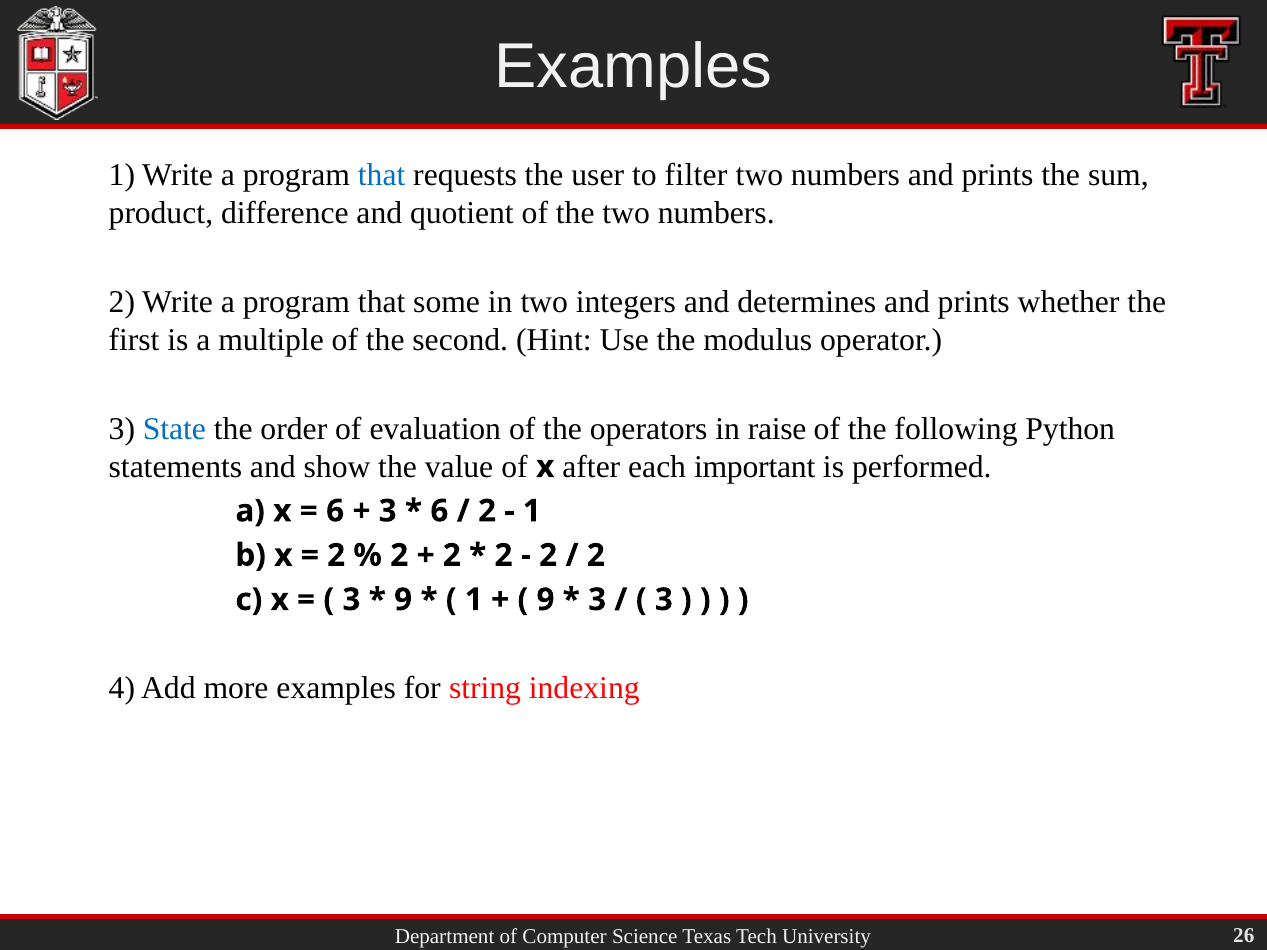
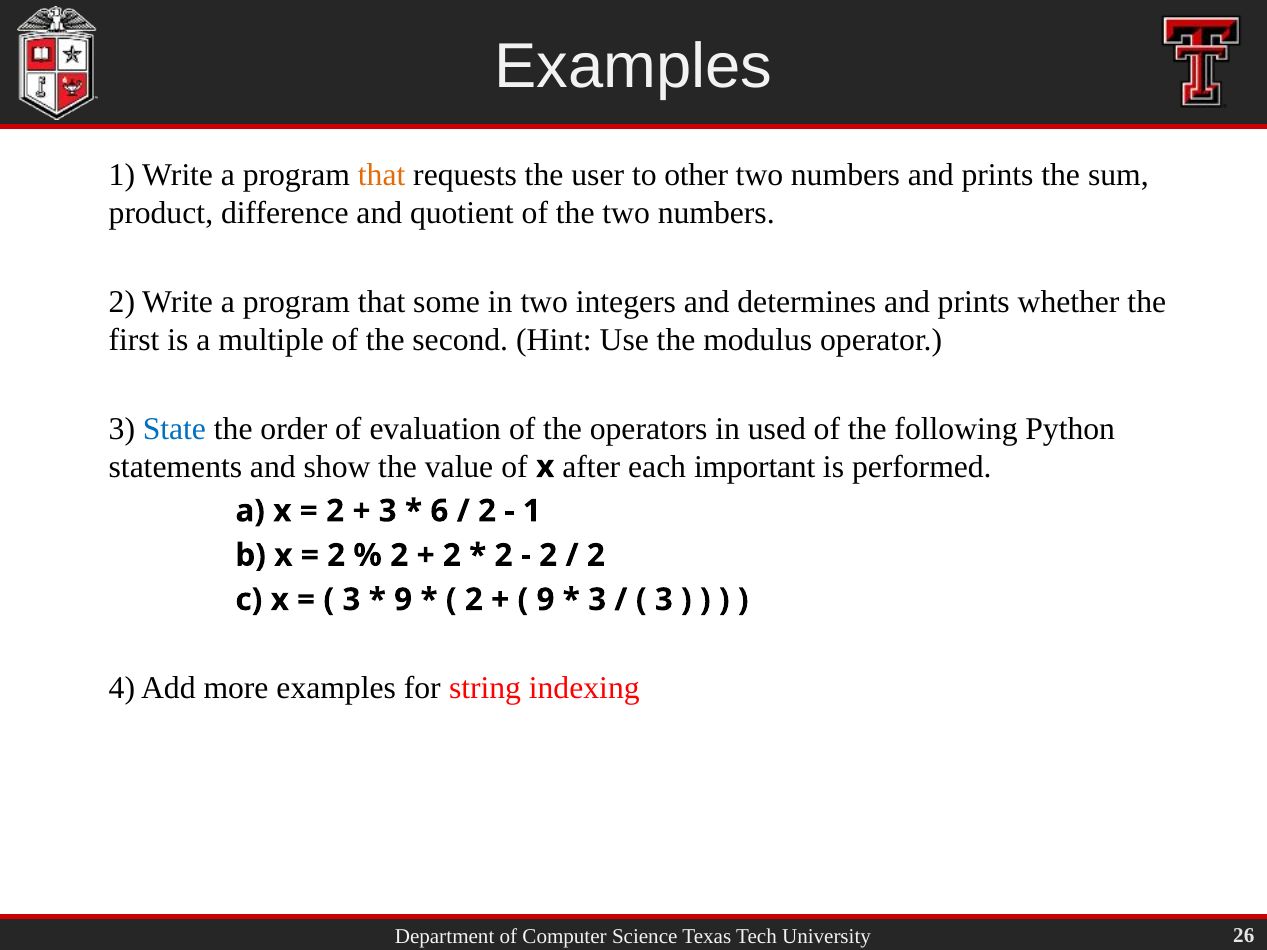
that at (382, 175) colour: blue -> orange
filter: filter -> other
raise: raise -> used
6 at (335, 511): 6 -> 2
1 at (474, 600): 1 -> 2
